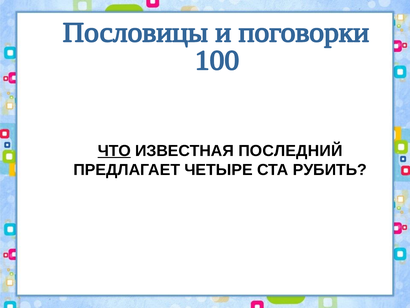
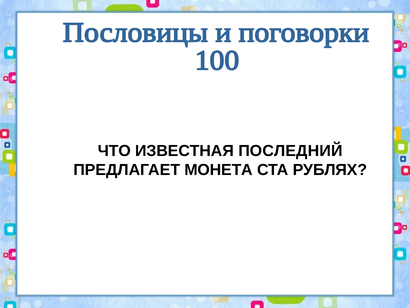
ЧТО underline: present -> none
ЧЕТЫРЕ: ЧЕТЫРЕ -> МОНЕТА
РУБИТЬ: РУБИТЬ -> РУБЛЯХ
